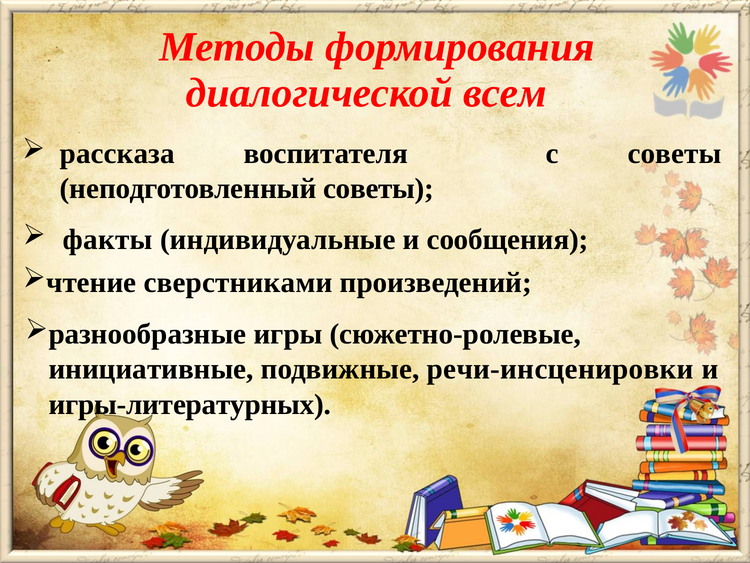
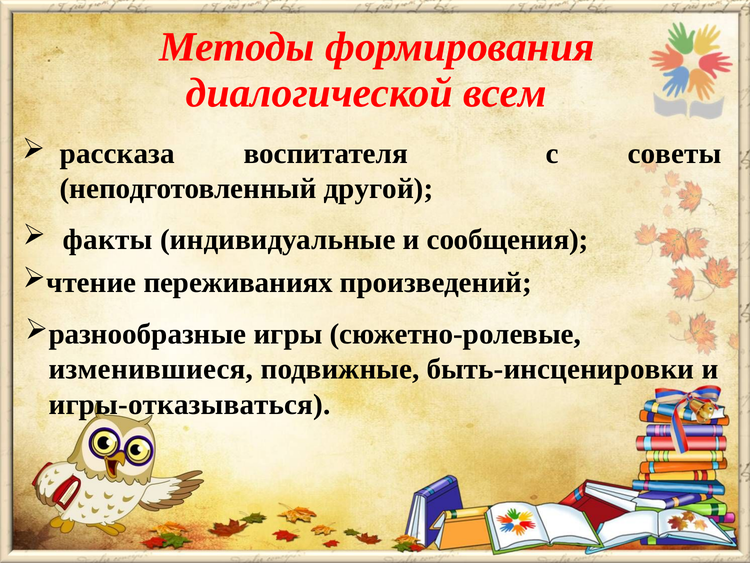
неподготовленный советы: советы -> другой
сверстниками: сверстниками -> переживаниях
инициативные: инициативные -> изменившиеся
речи-инсценировки: речи-инсценировки -> быть-инсценировки
игры-литературных: игры-литературных -> игры-отказываться
